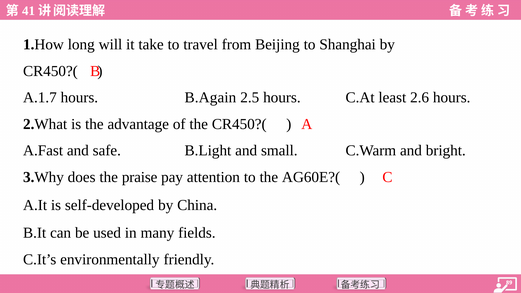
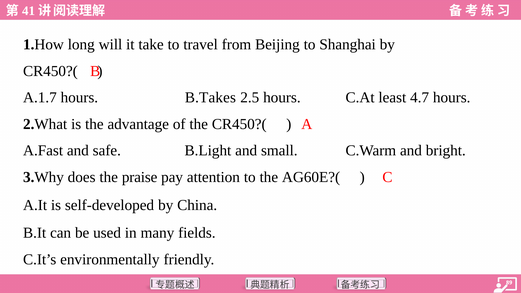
B.Again: B.Again -> B.Takes
2.6: 2.6 -> 4.7
